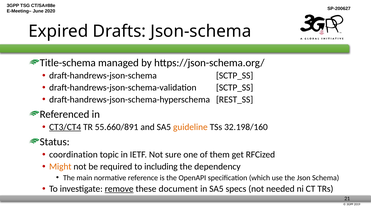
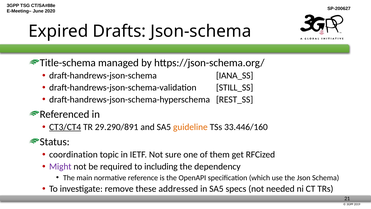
draft-handrews-json-schema SCTP_SS: SCTP_SS -> IANA_SS
draft-handrews-json-schema-validation SCTP_SS: SCTP_SS -> STILL_SS
55.660/891: 55.660/891 -> 29.290/891
32.198/160: 32.198/160 -> 33.446/160
Might colour: orange -> purple
remove underline: present -> none
document: document -> addressed
